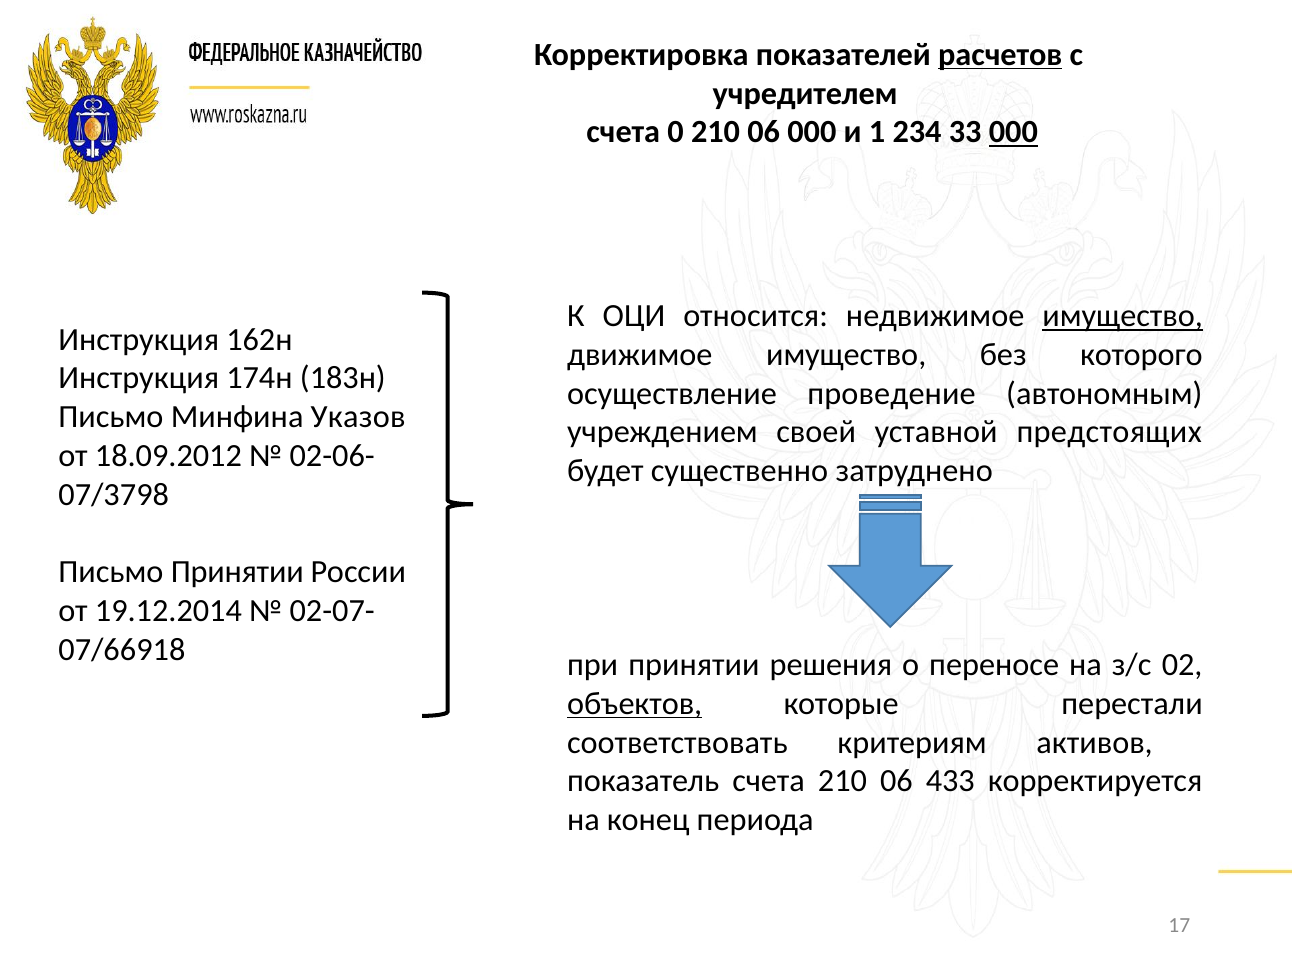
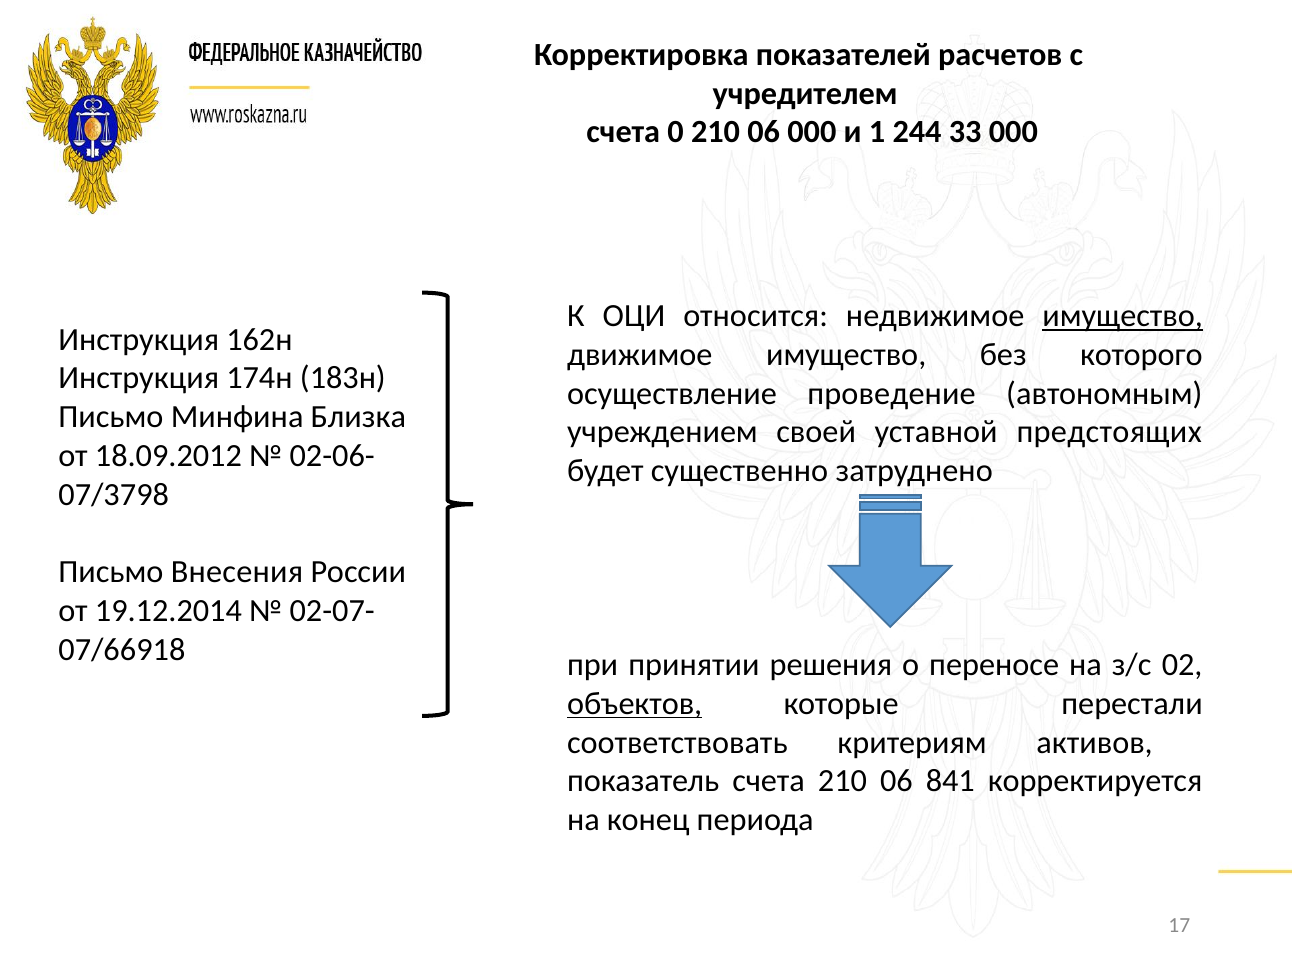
расчетов underline: present -> none
234: 234 -> 244
000 at (1013, 132) underline: present -> none
Указов: Указов -> Близка
Письмо Принятии: Принятии -> Внесения
433: 433 -> 841
